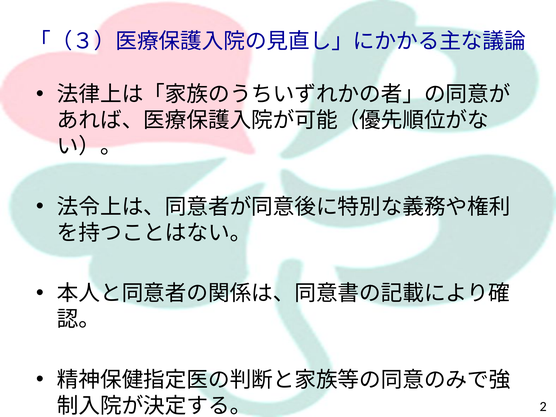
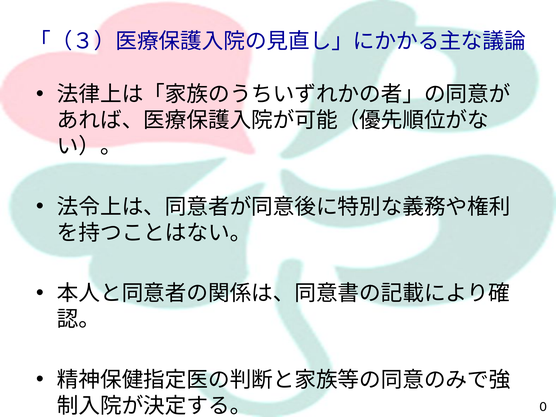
2: 2 -> 0
